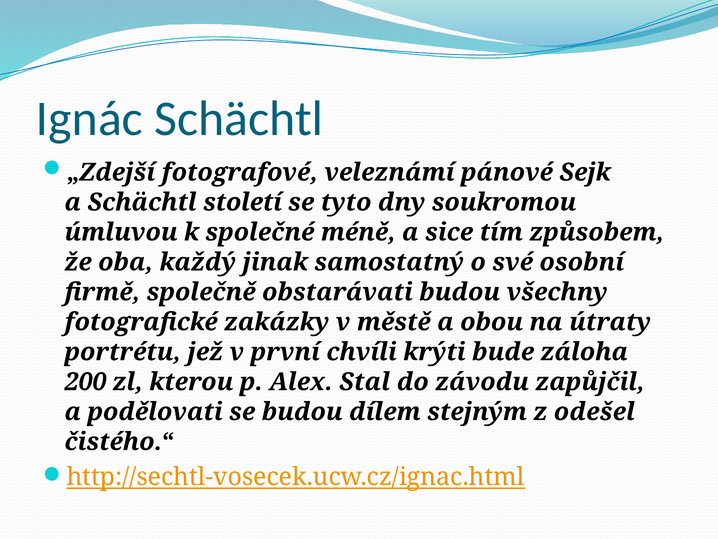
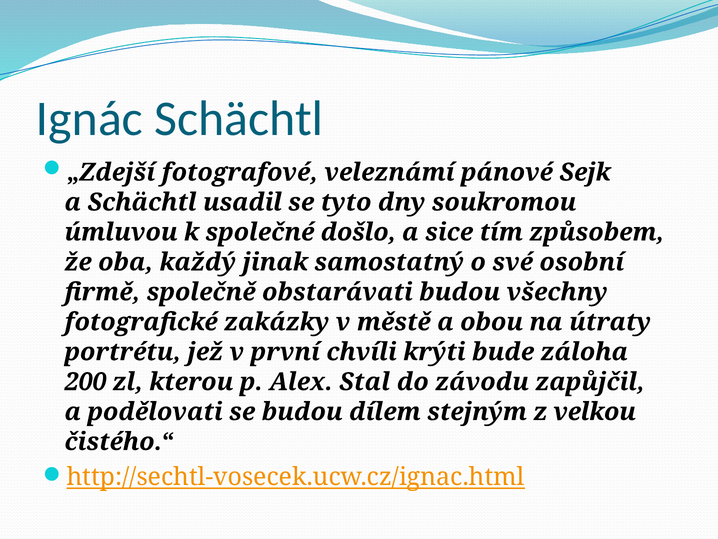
století: století -> usadil
méně: méně -> došlo
odešel: odešel -> velkou
